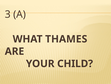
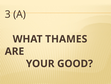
CHILD: CHILD -> GOOD
